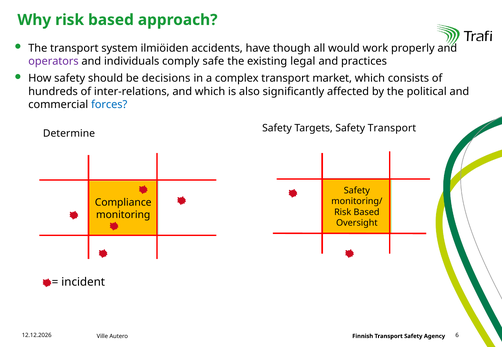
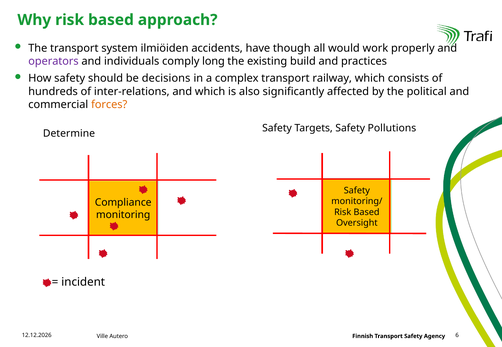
safe: safe -> long
legal: legal -> build
market: market -> railway
forces colour: blue -> orange
Safety Transport: Transport -> Pollutions
